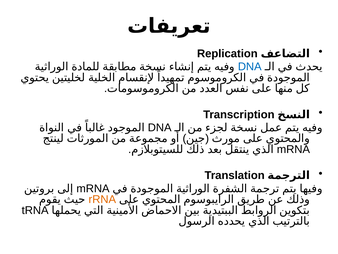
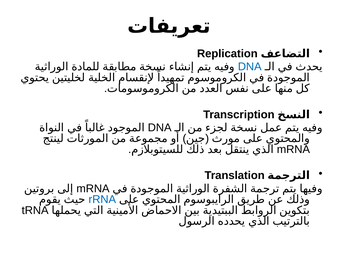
rRNA colour: orange -> blue
